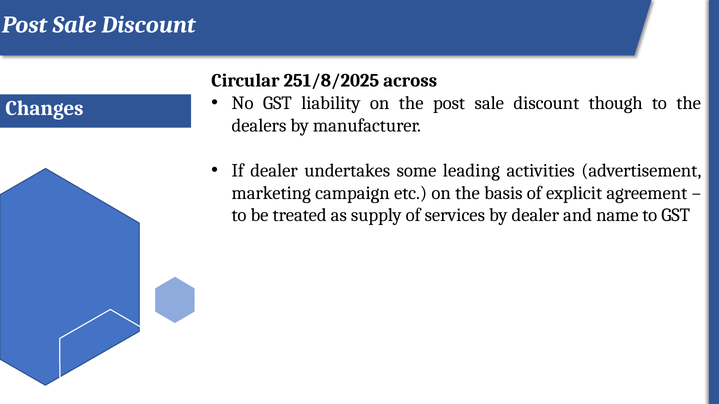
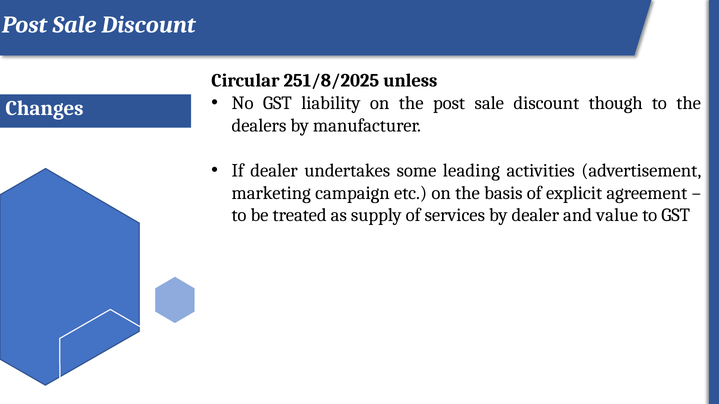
across: across -> unless
name: name -> value
